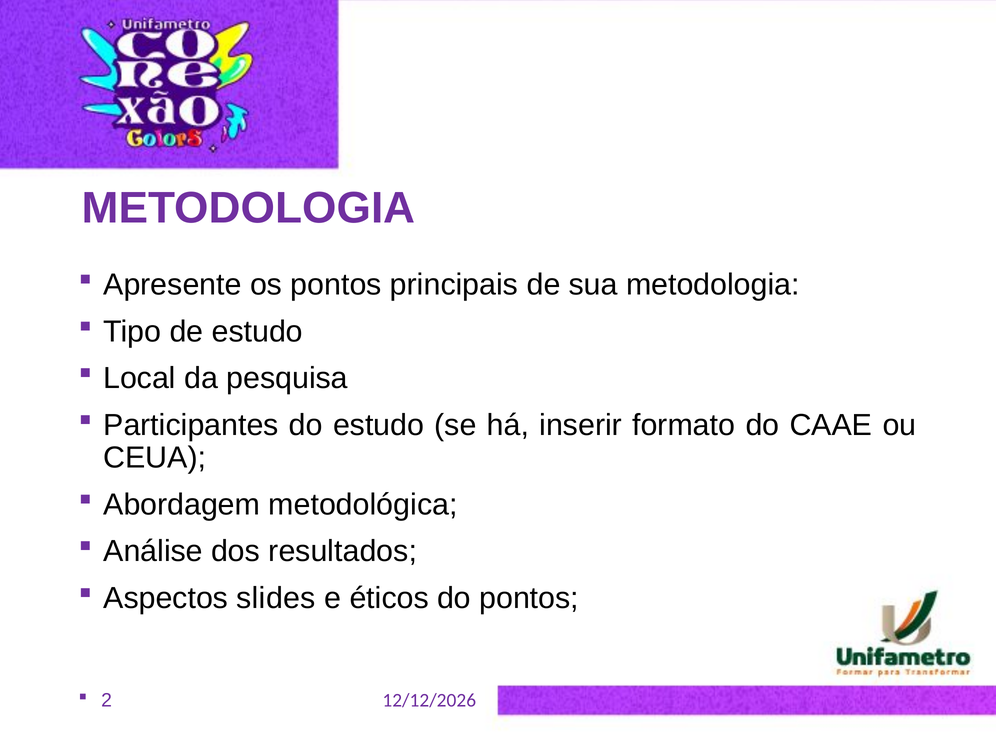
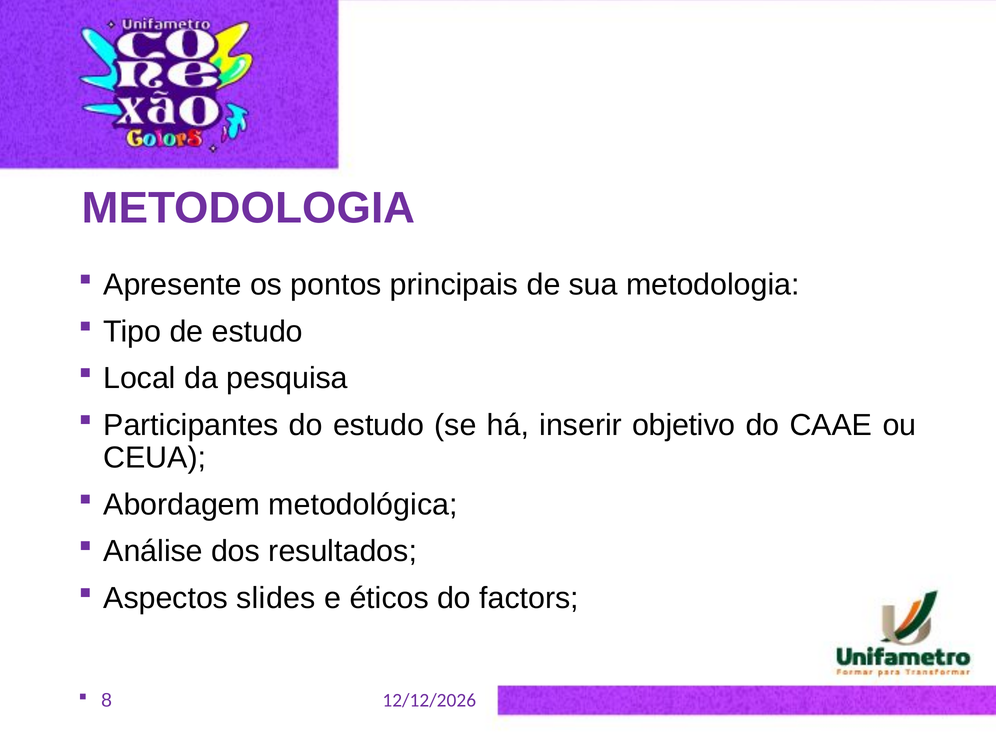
formato: formato -> objetivo
do pontos: pontos -> factors
2: 2 -> 8
